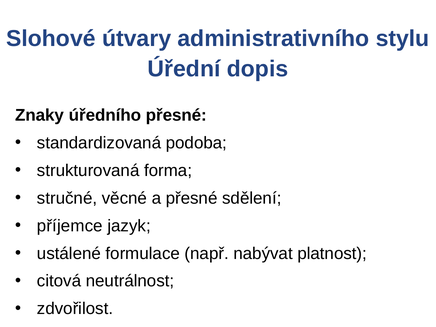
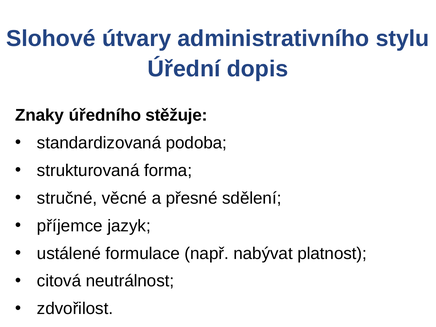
úředního přesné: přesné -> stěžuje
